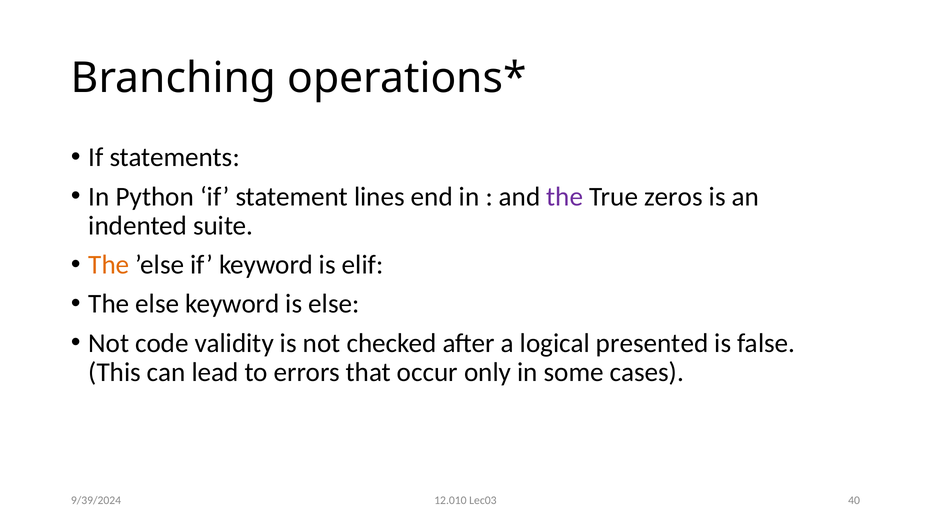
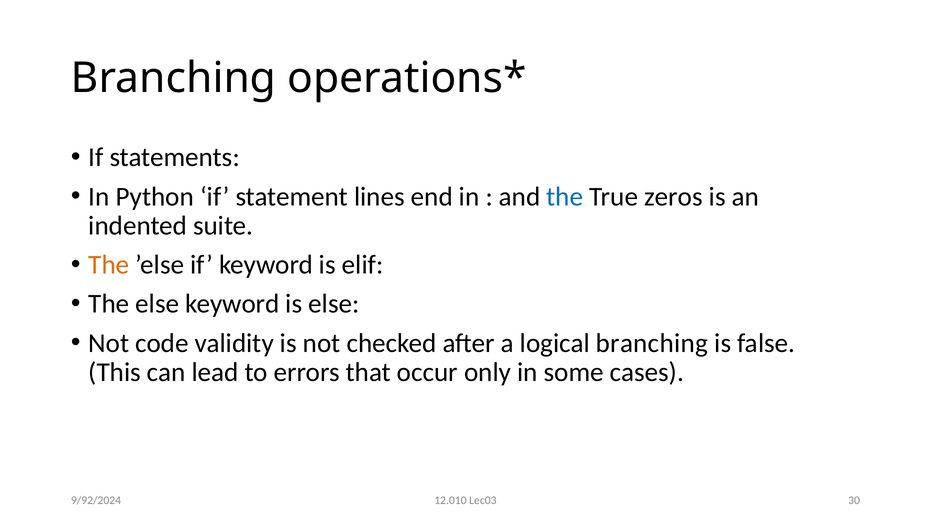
the at (565, 196) colour: purple -> blue
logical presented: presented -> branching
40: 40 -> 30
9/39/2024: 9/39/2024 -> 9/92/2024
